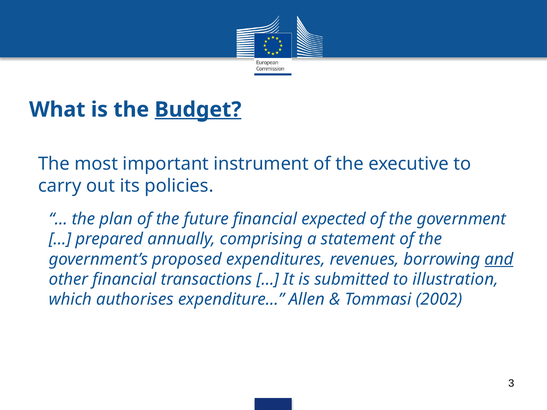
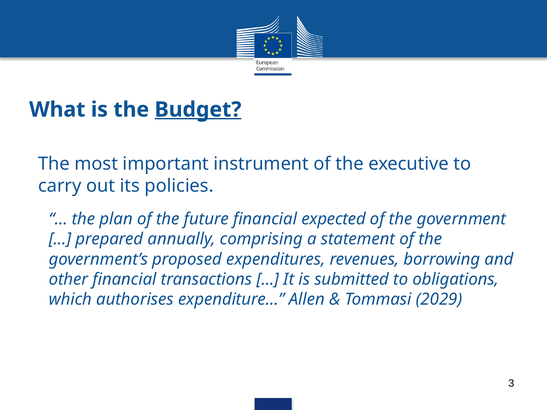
and underline: present -> none
illustration: illustration -> obligations
2002: 2002 -> 2029
